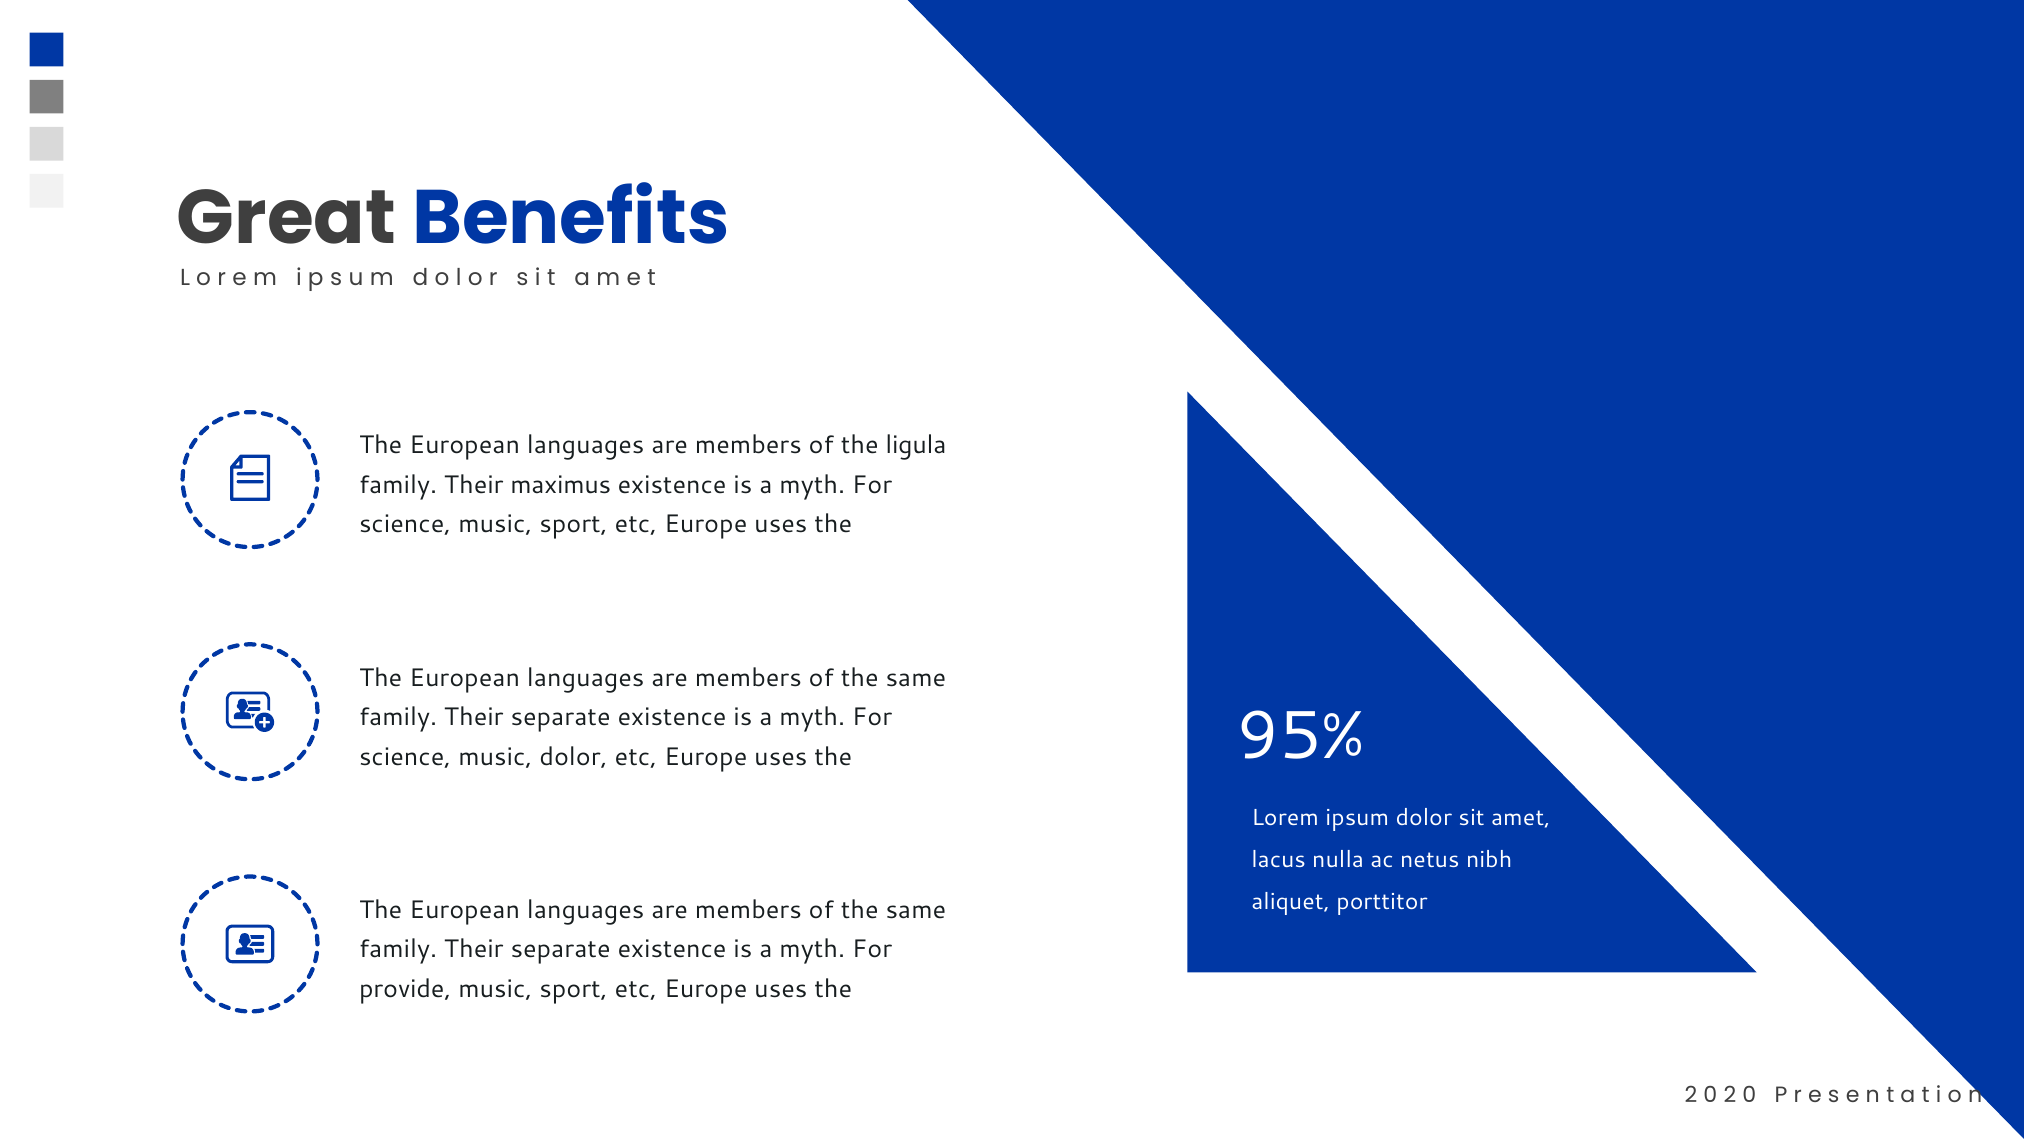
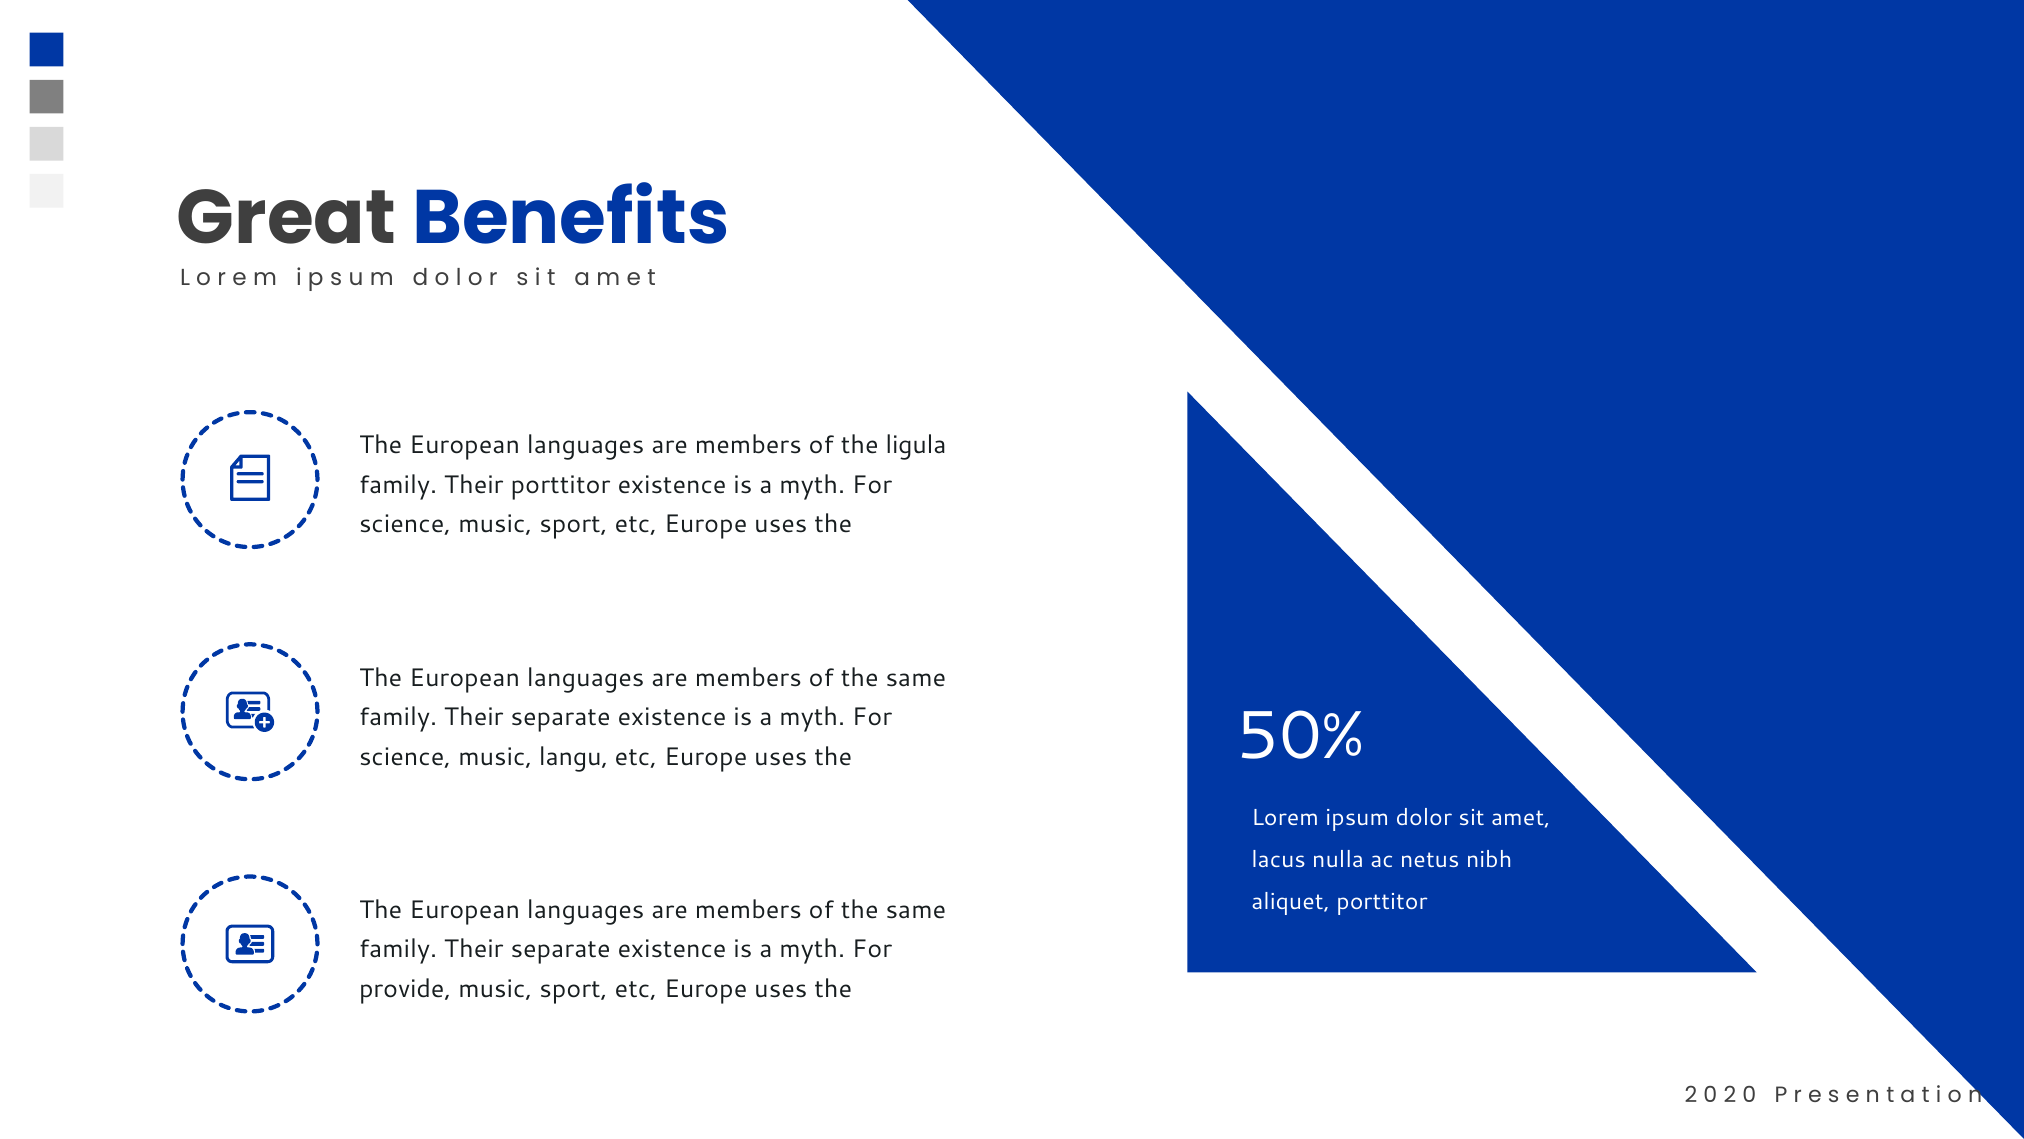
Their maximus: maximus -> porttitor
95%: 95% -> 50%
music dolor: dolor -> langu
